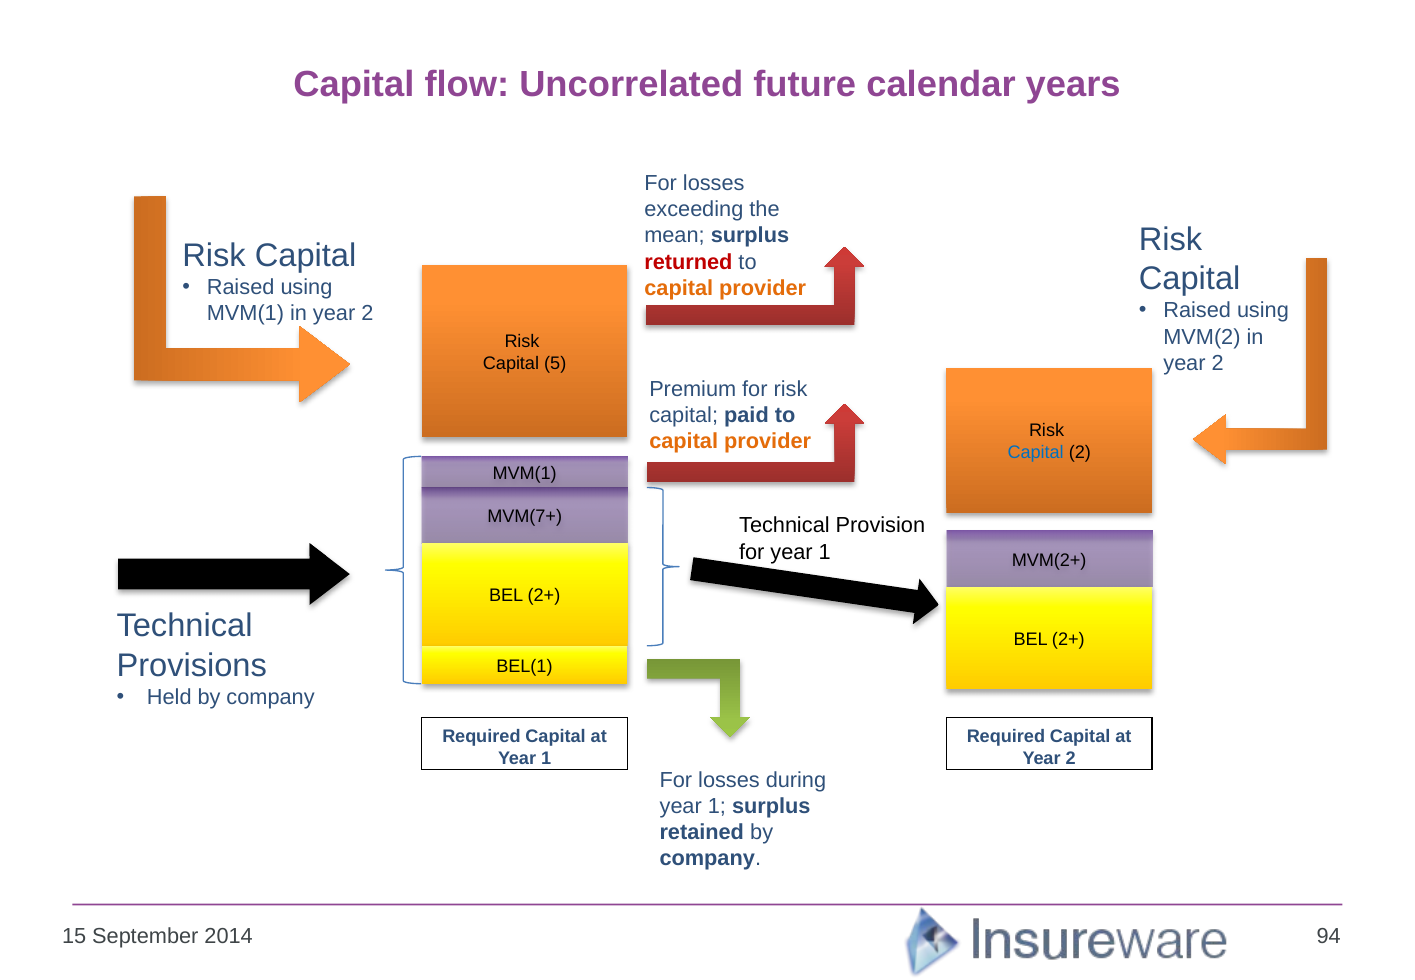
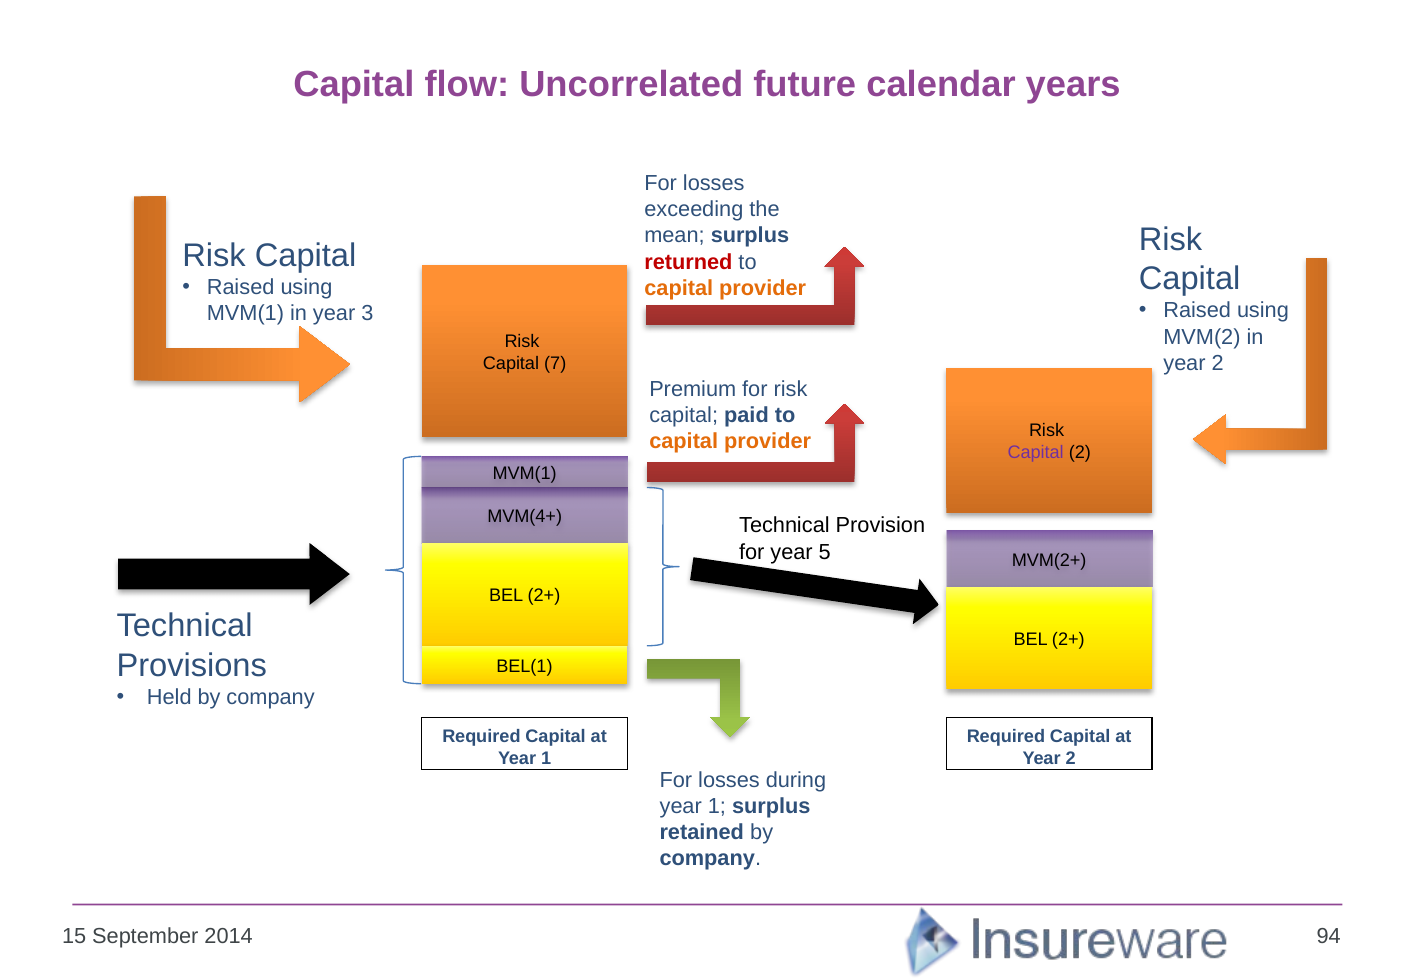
MVM(1 in year 2: 2 -> 3
5: 5 -> 7
Capital at (1036, 453) colour: blue -> purple
MVM(7+: MVM(7+ -> MVM(4+
for year 1: 1 -> 5
